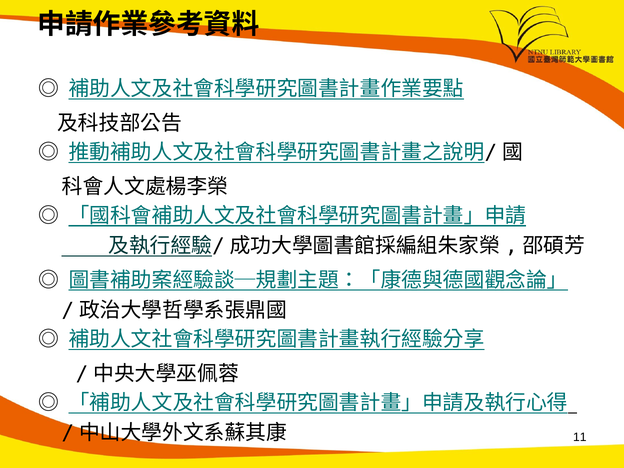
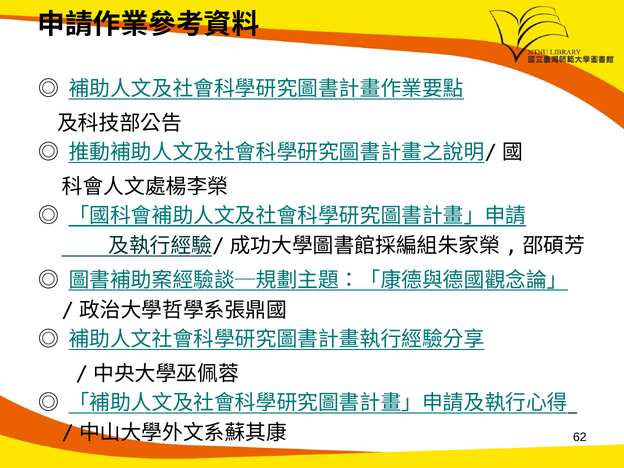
11: 11 -> 62
